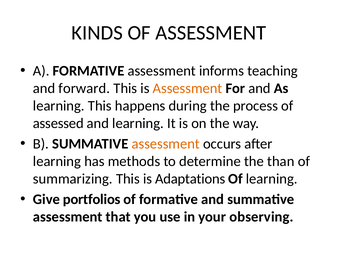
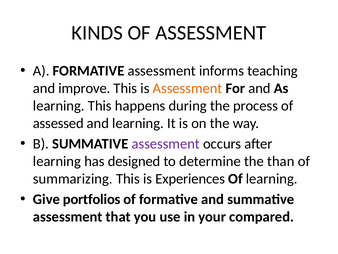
forward: forward -> improve
assessment at (166, 143) colour: orange -> purple
methods: methods -> designed
Adaptations: Adaptations -> Experiences
observing: observing -> compared
